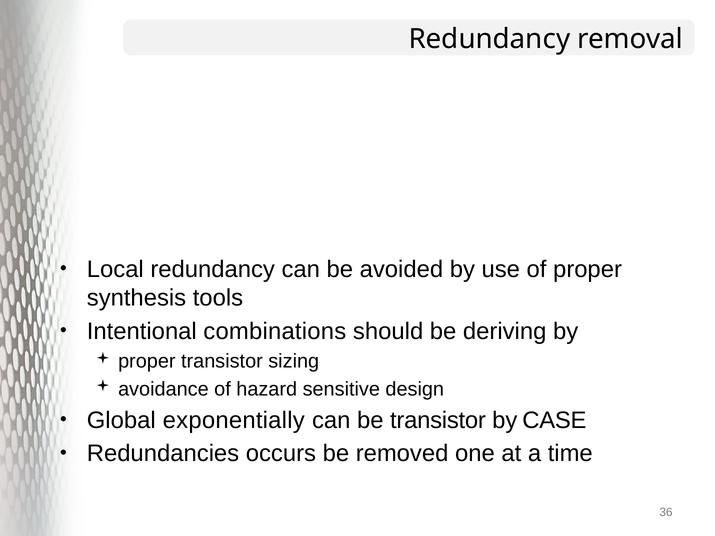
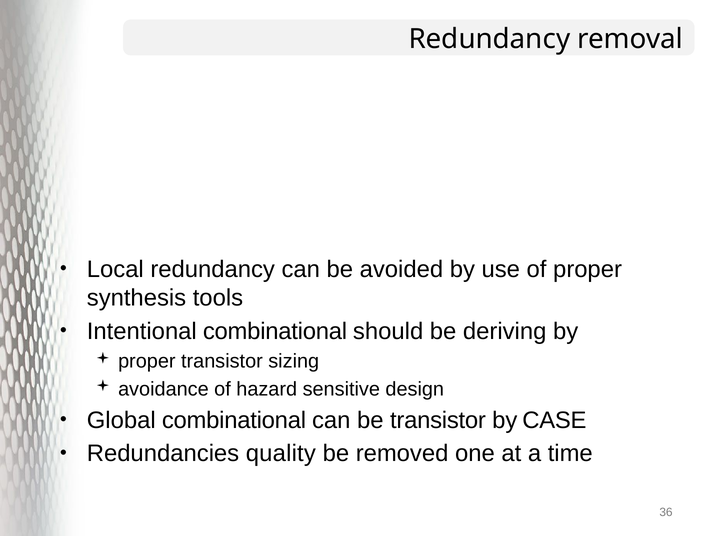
Intentional combinations: combinations -> combinational
Global exponentially: exponentially -> combinational
occurs: occurs -> quality
